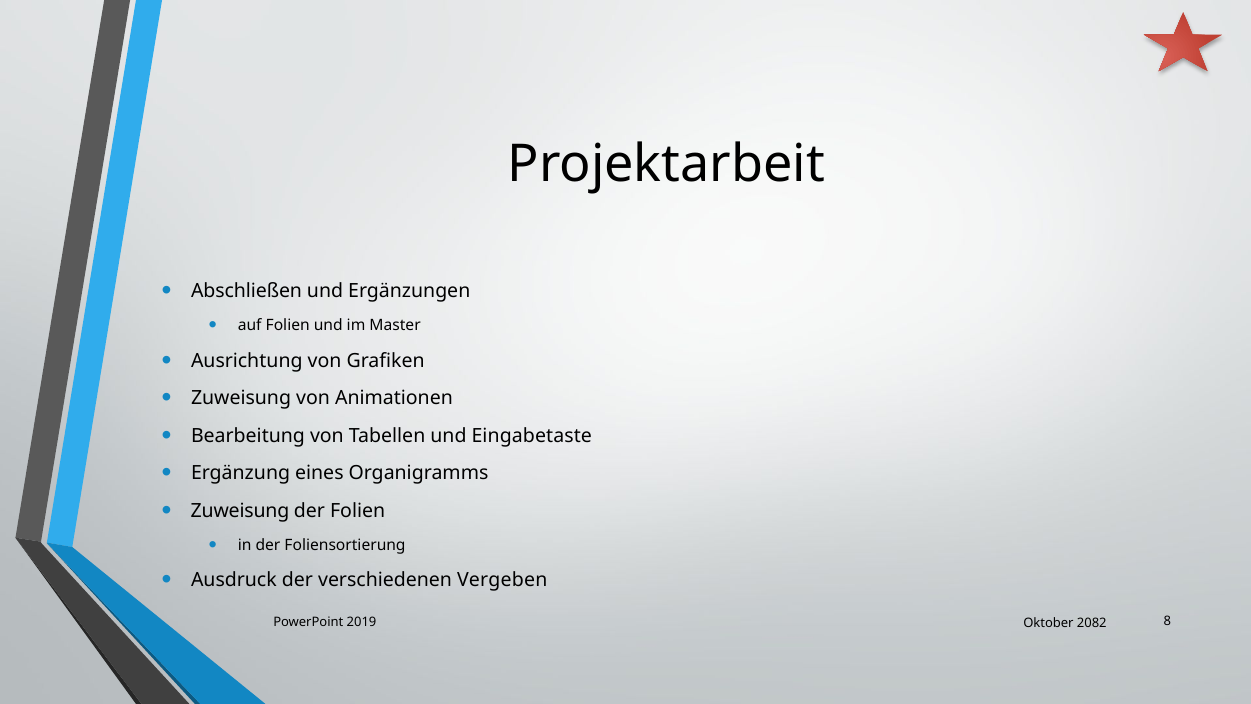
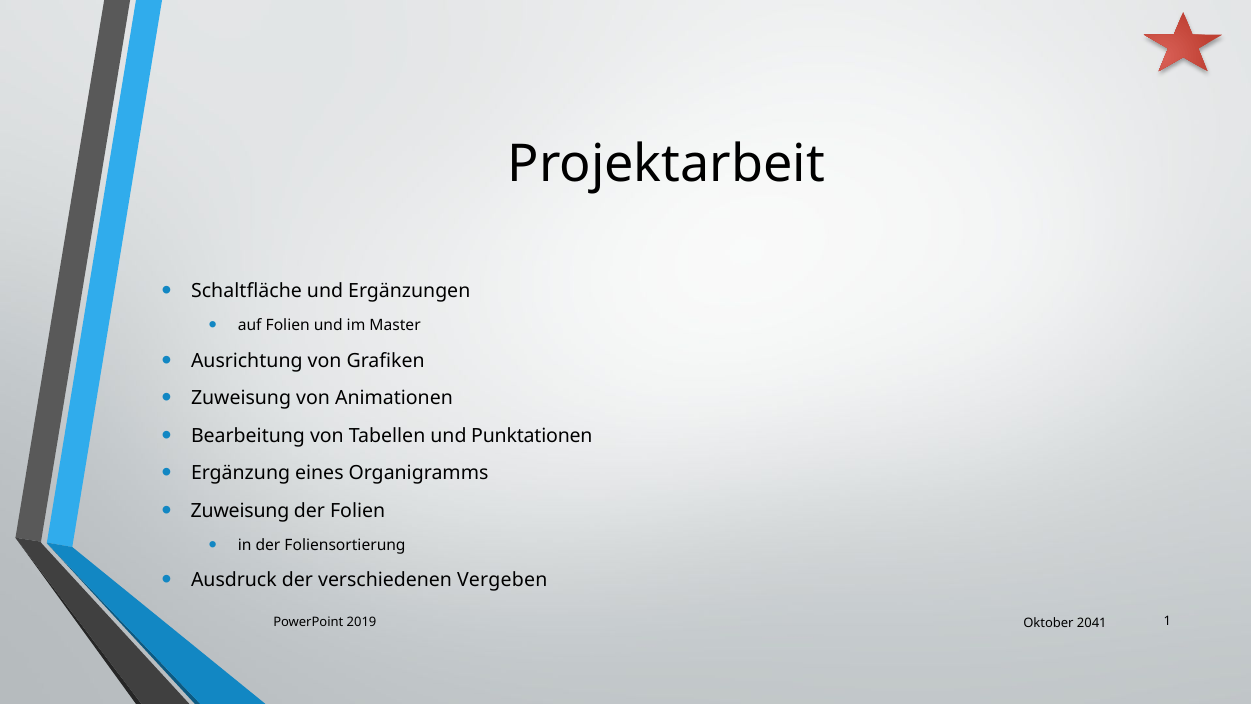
Abschließen: Abschließen -> Schaltfläche
Eingabetaste: Eingabetaste -> Punktationen
8: 8 -> 1
2082: 2082 -> 2041
